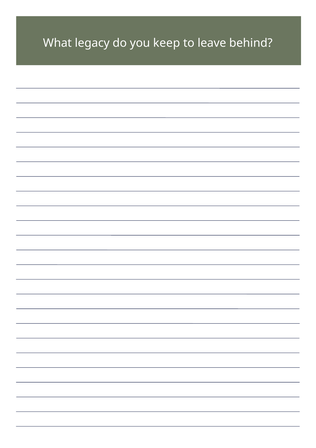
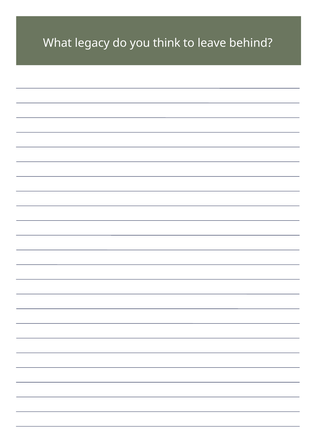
keep: keep -> think
